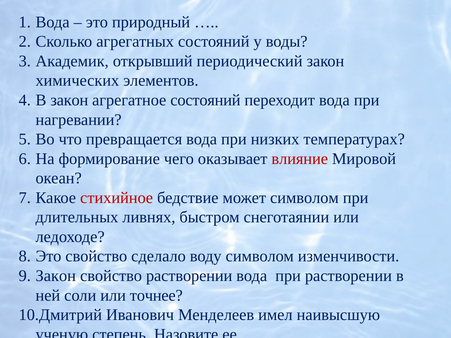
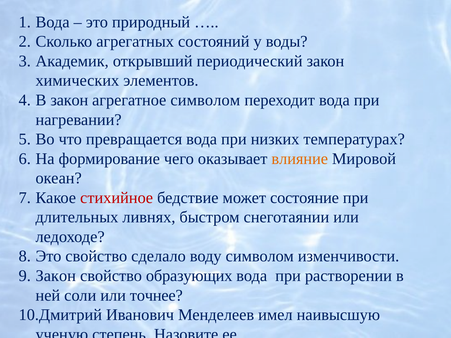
агрегатное состояний: состояний -> символом
влияние colour: red -> orange
может символом: символом -> состояние
свойство растворении: растворении -> образующих
